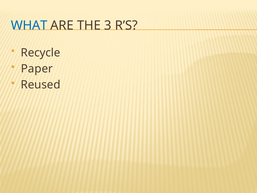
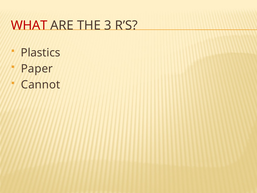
WHAT colour: blue -> red
Recycle: Recycle -> Plastics
Reused: Reused -> Cannot
